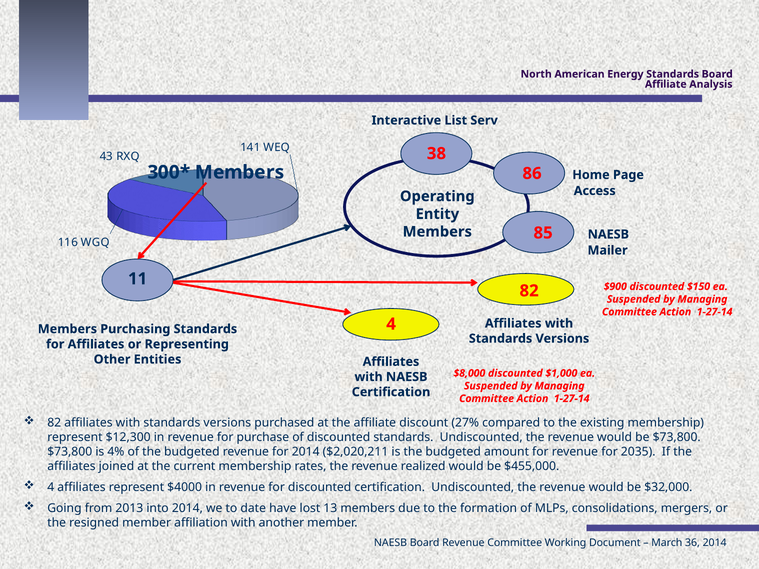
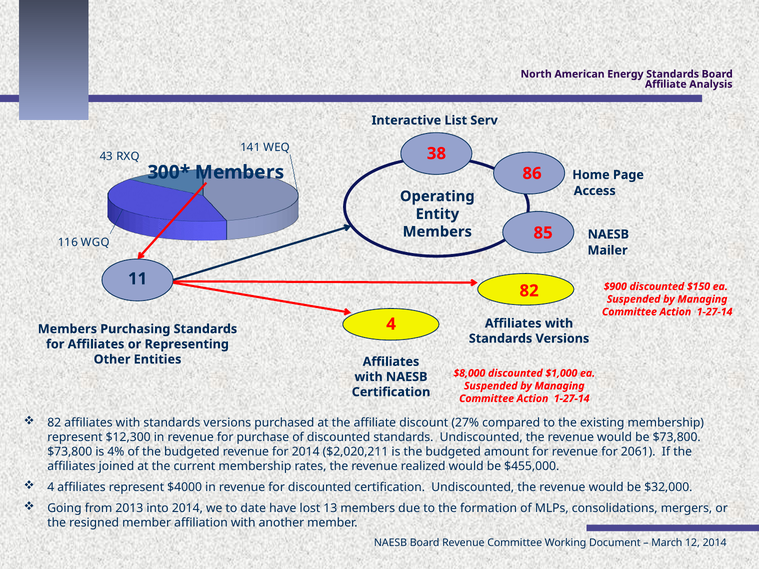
2035: 2035 -> 2061
36: 36 -> 12
